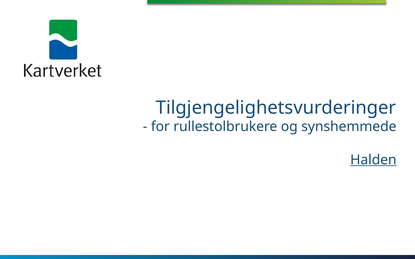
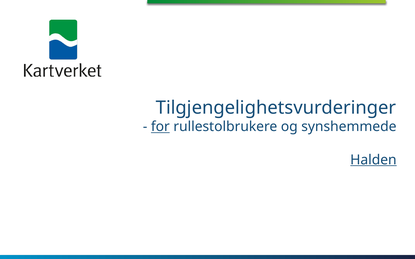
for underline: none -> present
